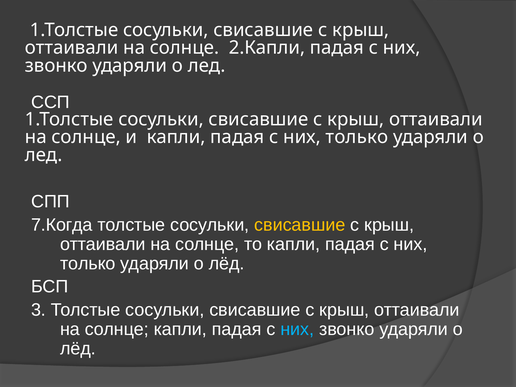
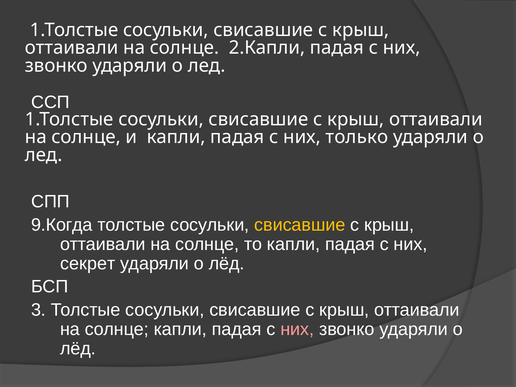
7.Когда: 7.Когда -> 9.Когда
только at (88, 264): только -> секрет
них at (297, 329) colour: light blue -> pink
